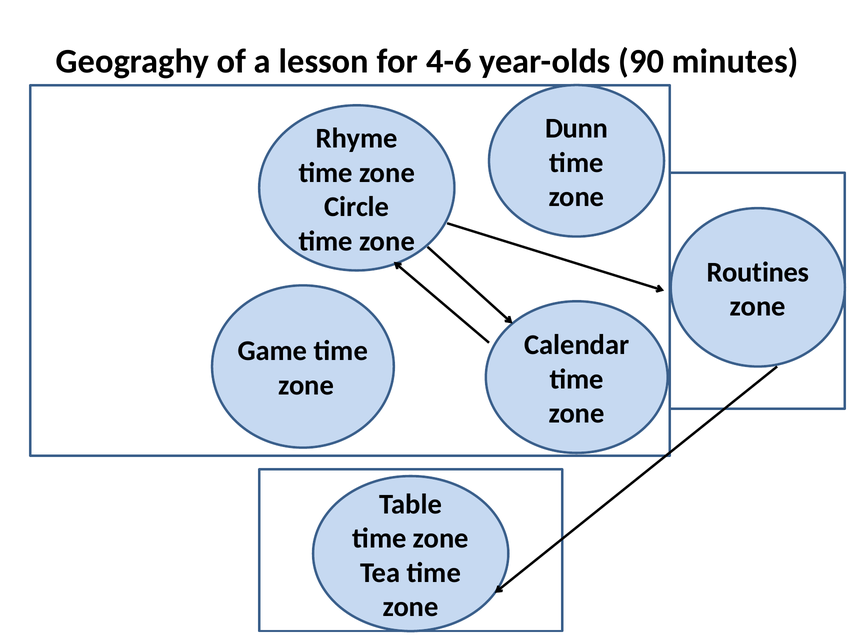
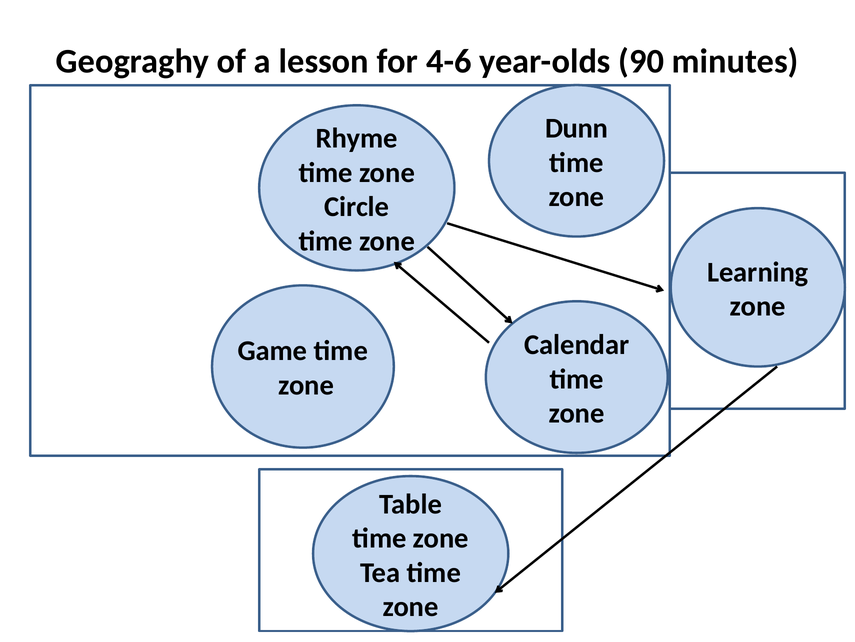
Routines: Routines -> Learning
